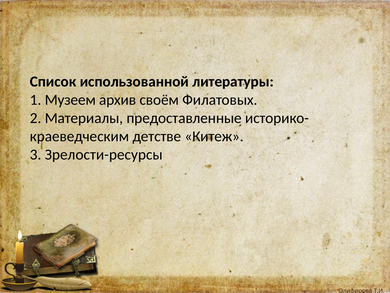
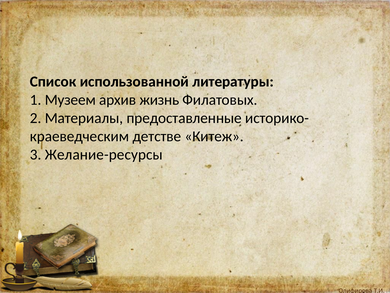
своём: своём -> жизнь
Зрелости-ресурсы: Зрелости-ресурсы -> Желание-ресурсы
